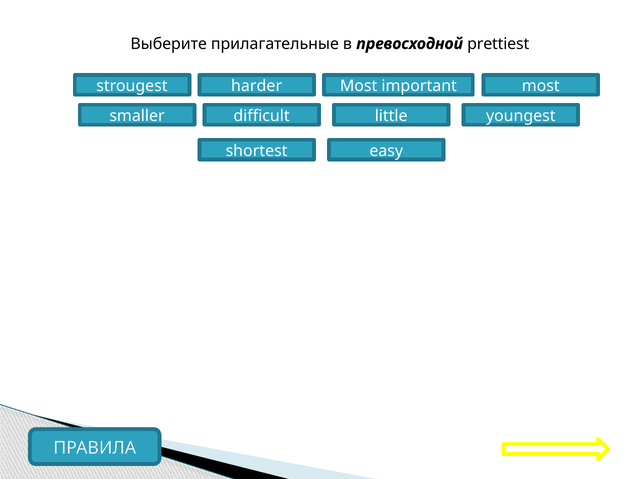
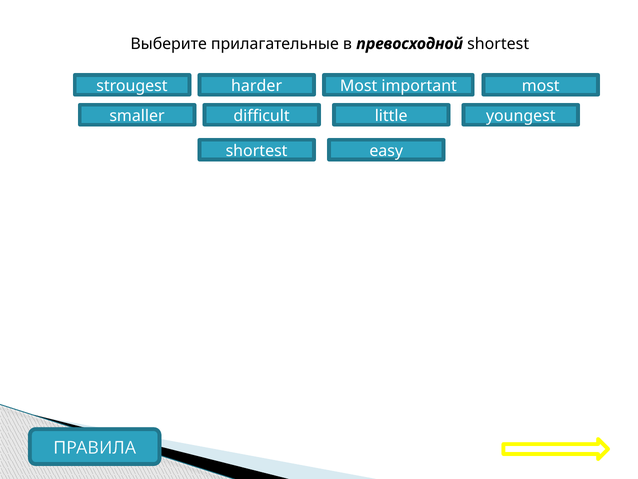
превосходной prettiest: prettiest -> shortest
